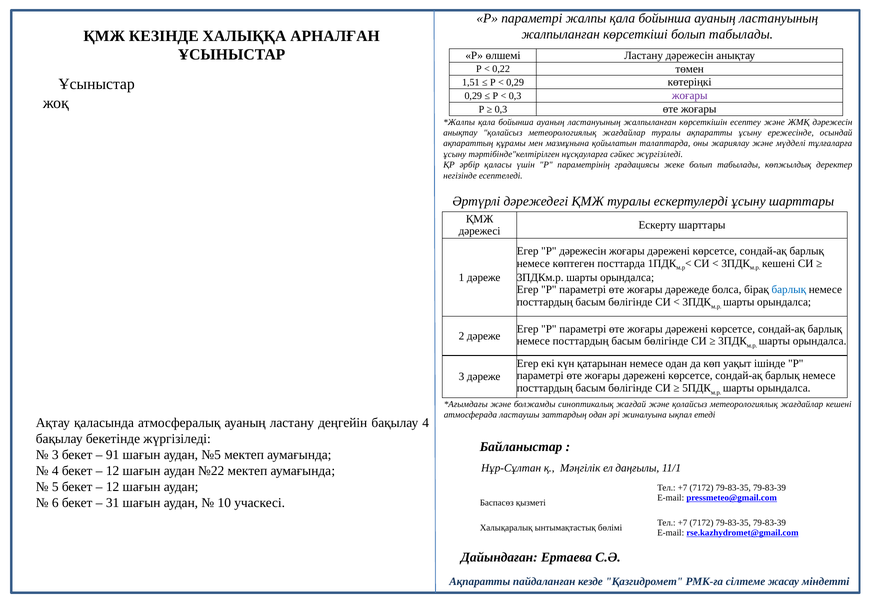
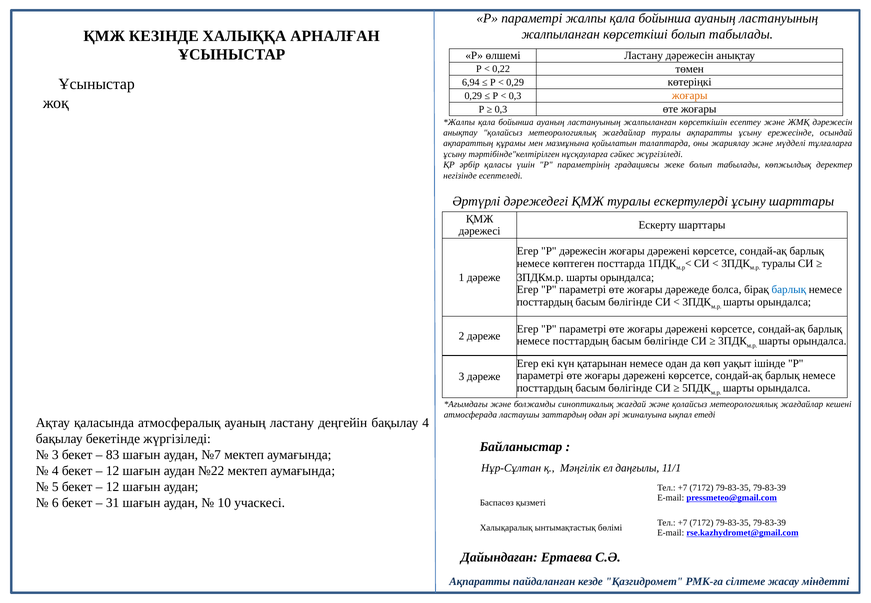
1,51: 1,51 -> 6,94
жоғары at (690, 96) colour: purple -> orange
кешені at (779, 263): кешені -> туралы
91: 91 -> 83
№5: №5 -> №7
